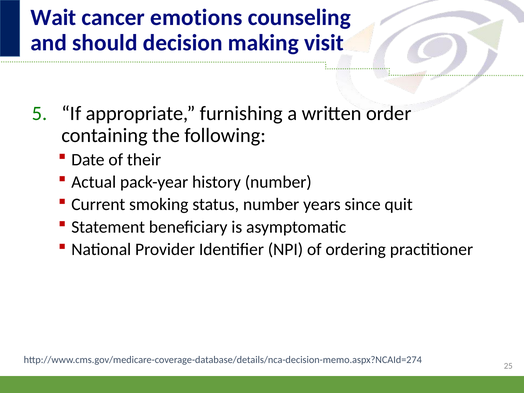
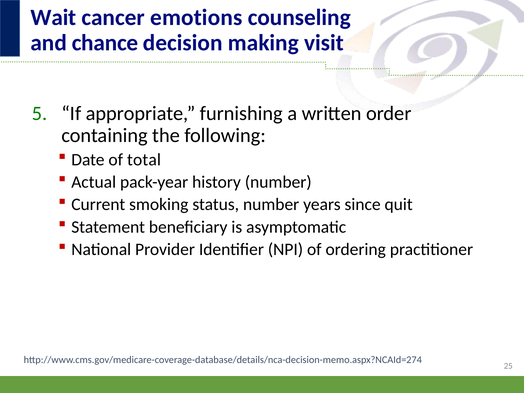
should: should -> chance
their: their -> total
